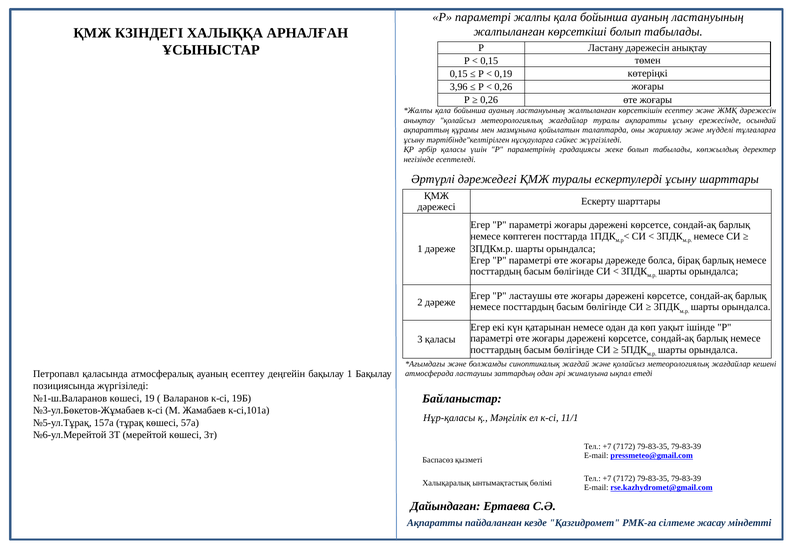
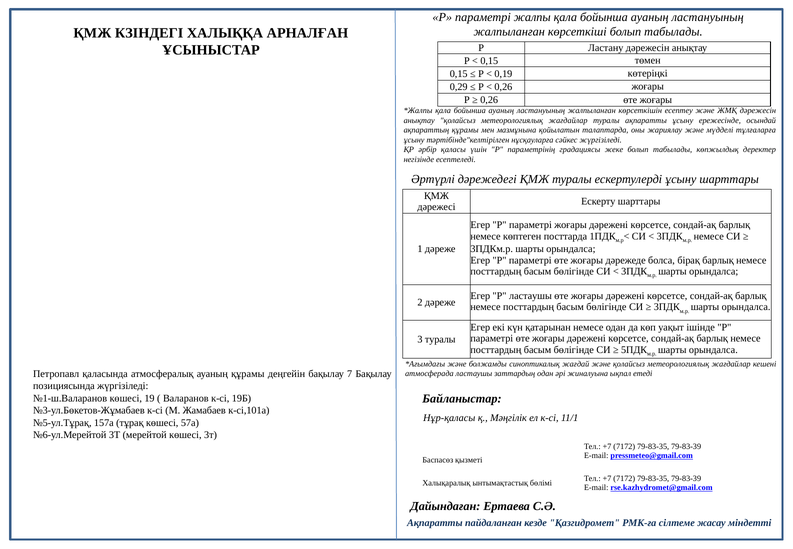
3,96: 3,96 -> 0,29
3 қаласы: қаласы -> туралы
ауаның есептеу: есептеу -> құрамы
бақылау 1: 1 -> 7
